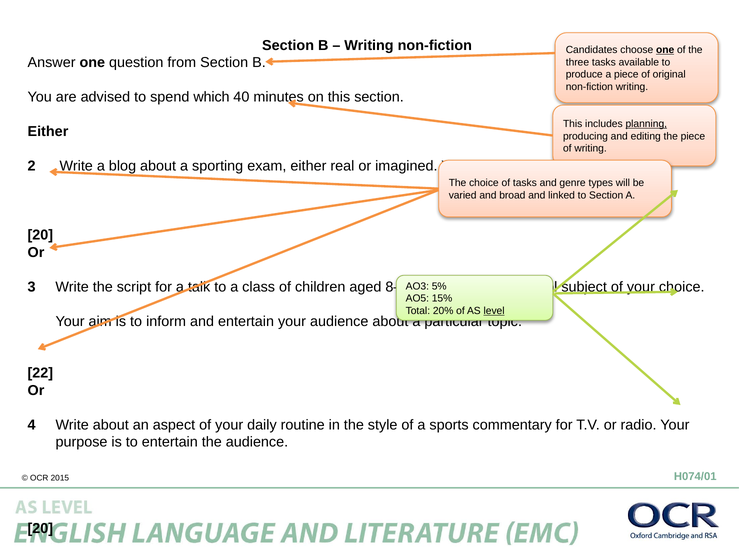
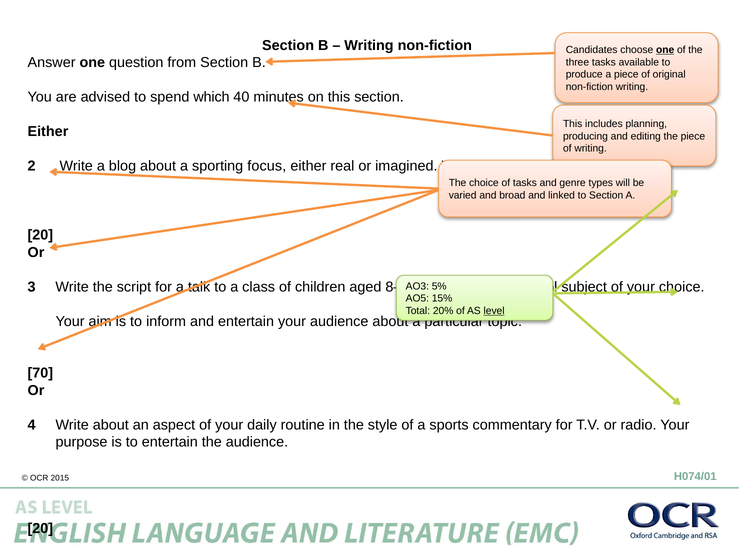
planning underline: present -> none
exam: exam -> focus
22: 22 -> 70
